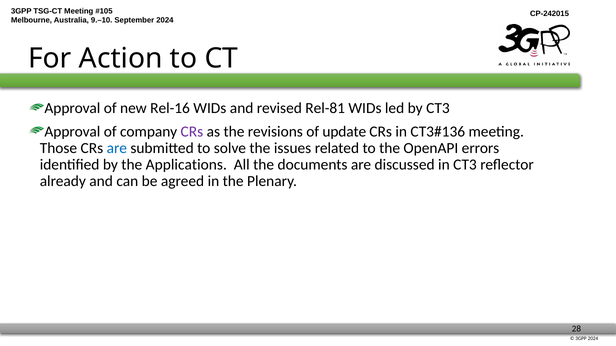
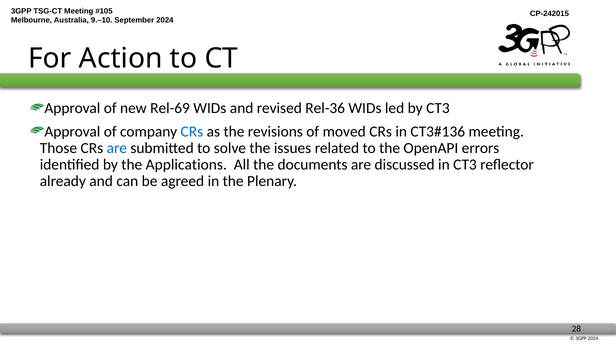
Rel-16: Rel-16 -> Rel-69
Rel-81: Rel-81 -> Rel-36
CRs at (192, 132) colour: purple -> blue
update: update -> moved
